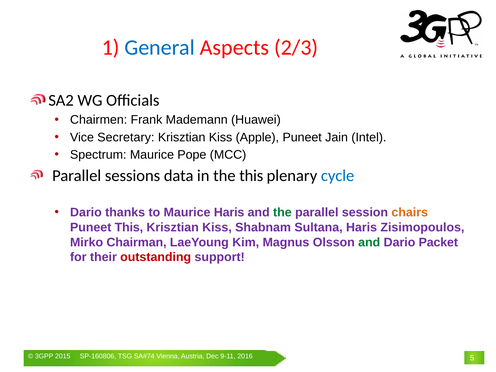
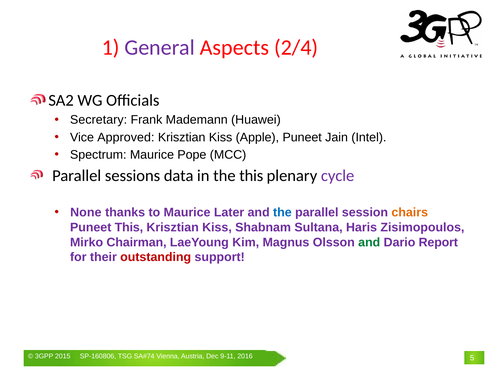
General colour: blue -> purple
2/3: 2/3 -> 2/4
Chairmen: Chairmen -> Secretary
Secretary: Secretary -> Approved
cycle colour: blue -> purple
Dario at (86, 212): Dario -> None
Maurice Haris: Haris -> Later
the at (282, 212) colour: green -> blue
Packet: Packet -> Report
